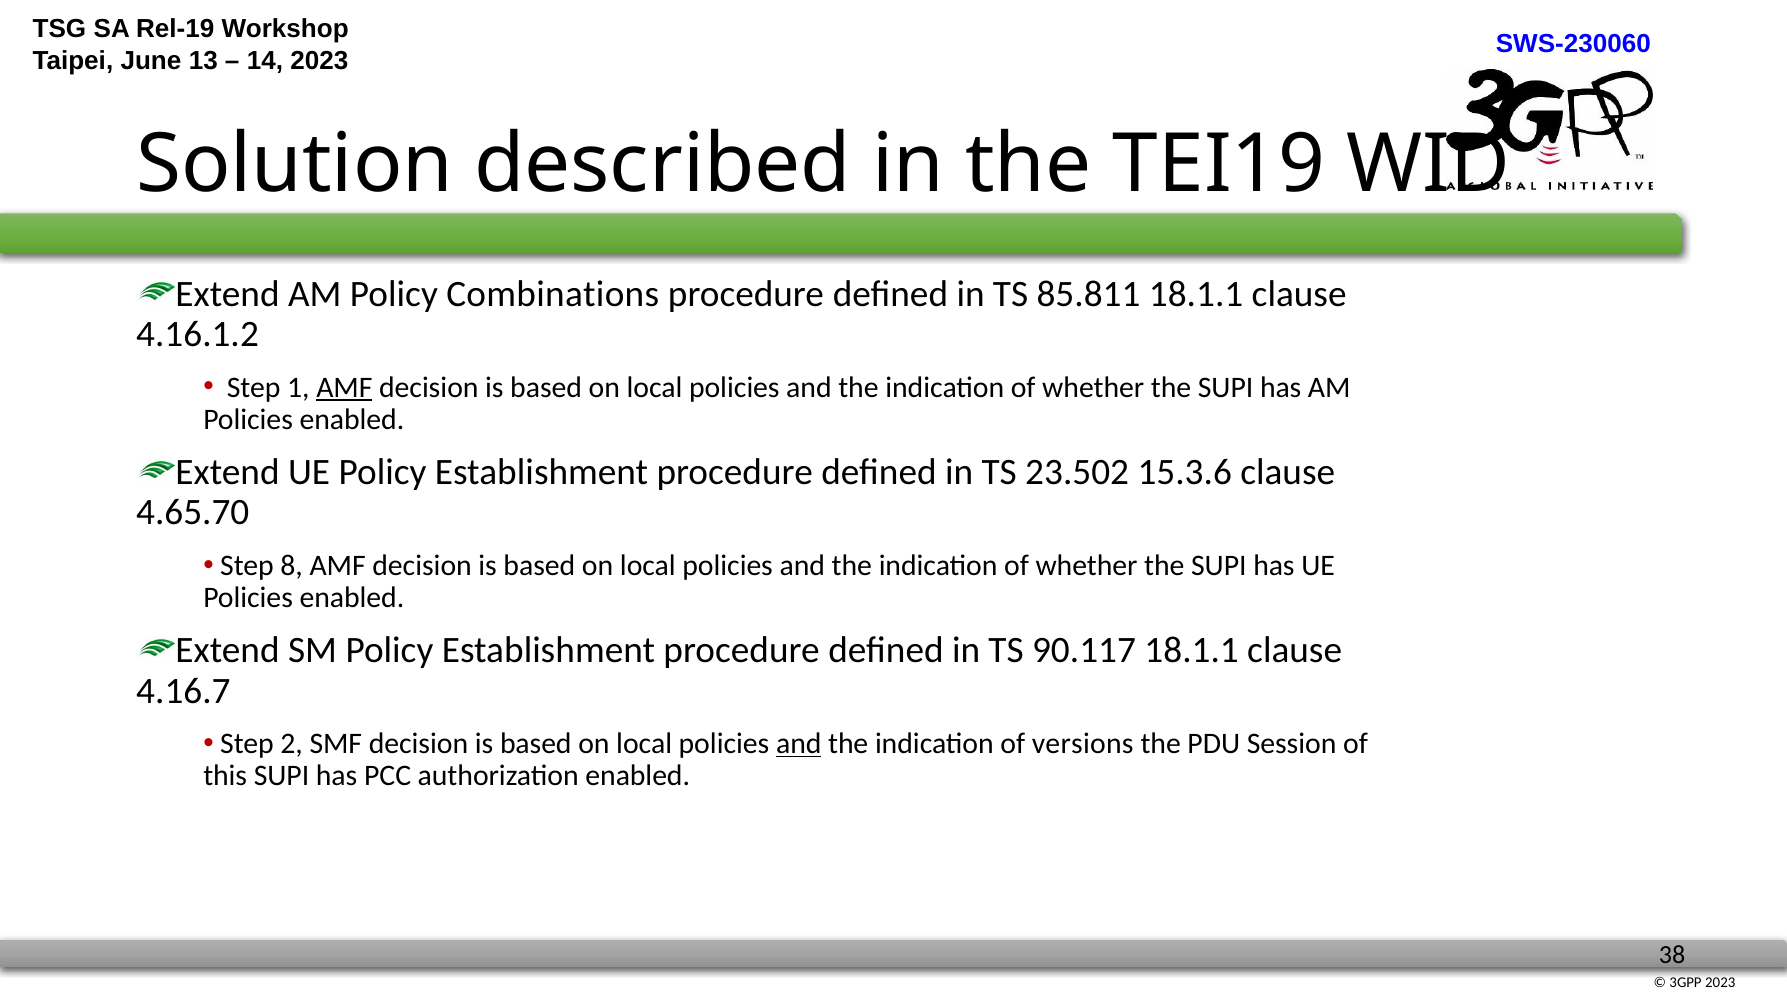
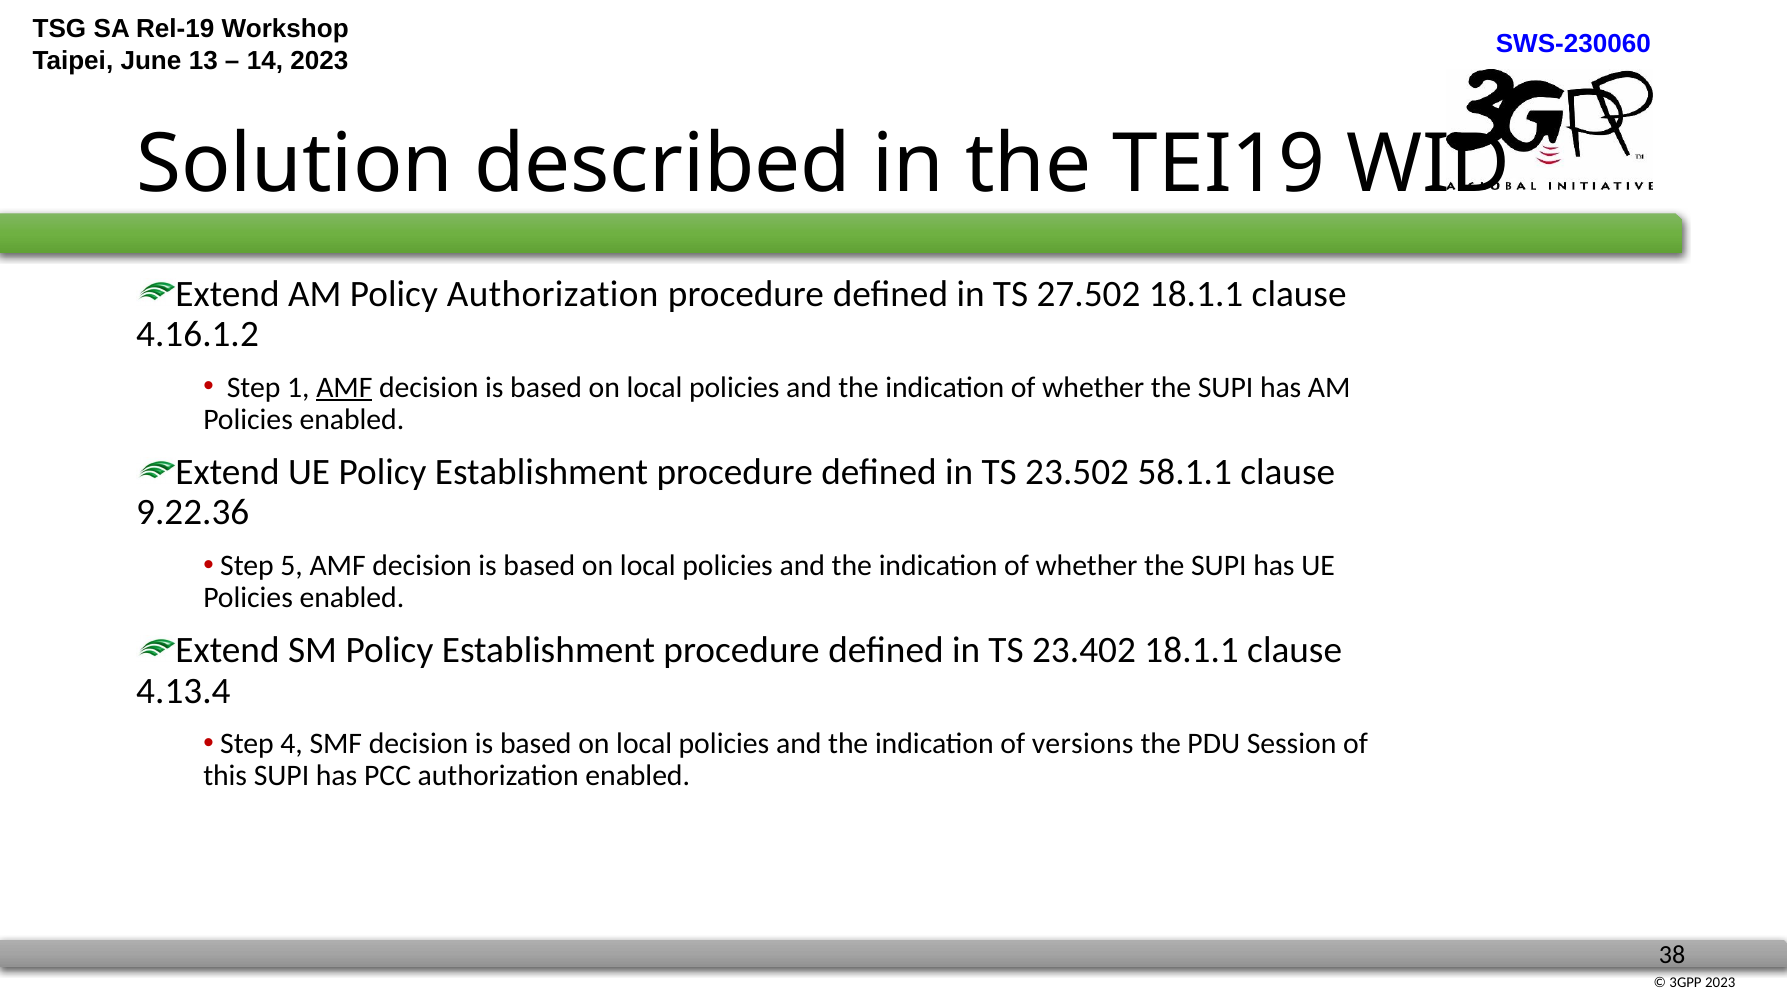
Policy Combinations: Combinations -> Authorization
85.811: 85.811 -> 27.502
15.3.6: 15.3.6 -> 58.1.1
4.65.70: 4.65.70 -> 9.22.36
8: 8 -> 5
90.117: 90.117 -> 23.402
4.16.7: 4.16.7 -> 4.13.4
2: 2 -> 4
and at (799, 744) underline: present -> none
